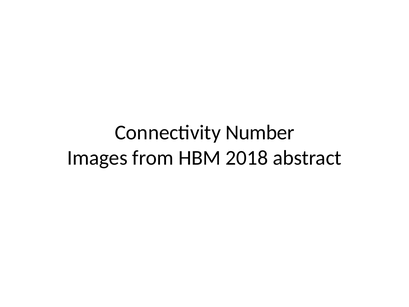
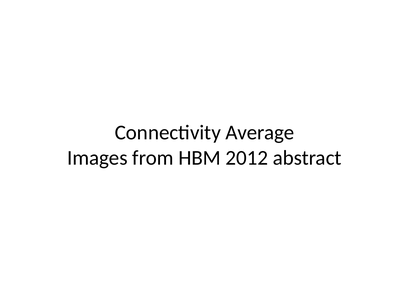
Number: Number -> Average
2018: 2018 -> 2012
